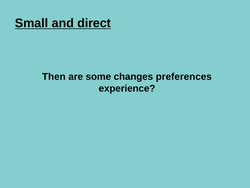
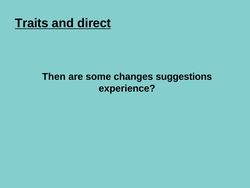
Small: Small -> Traits
preferences: preferences -> suggestions
